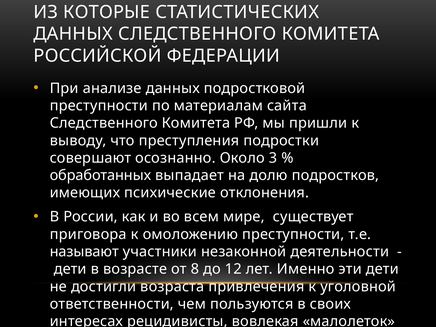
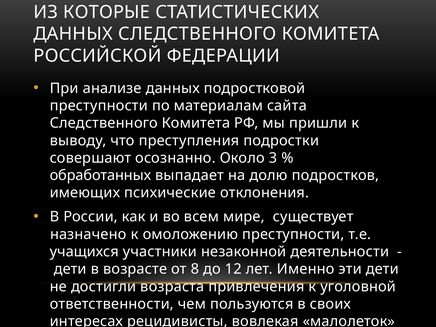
приговора: приговора -> назначено
называют: называют -> учащихся
